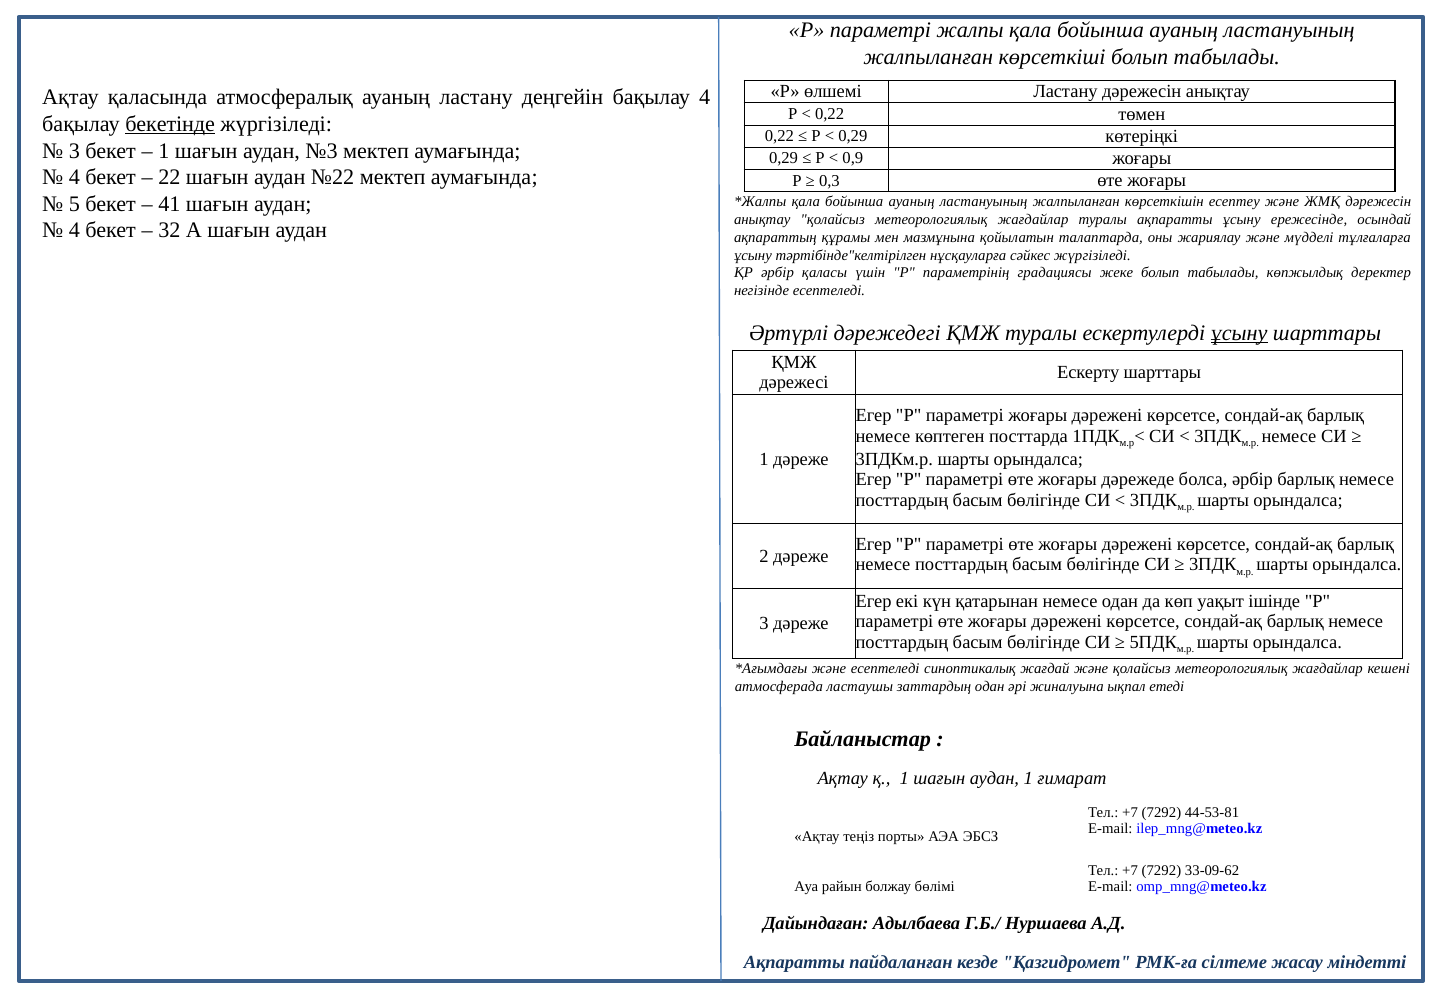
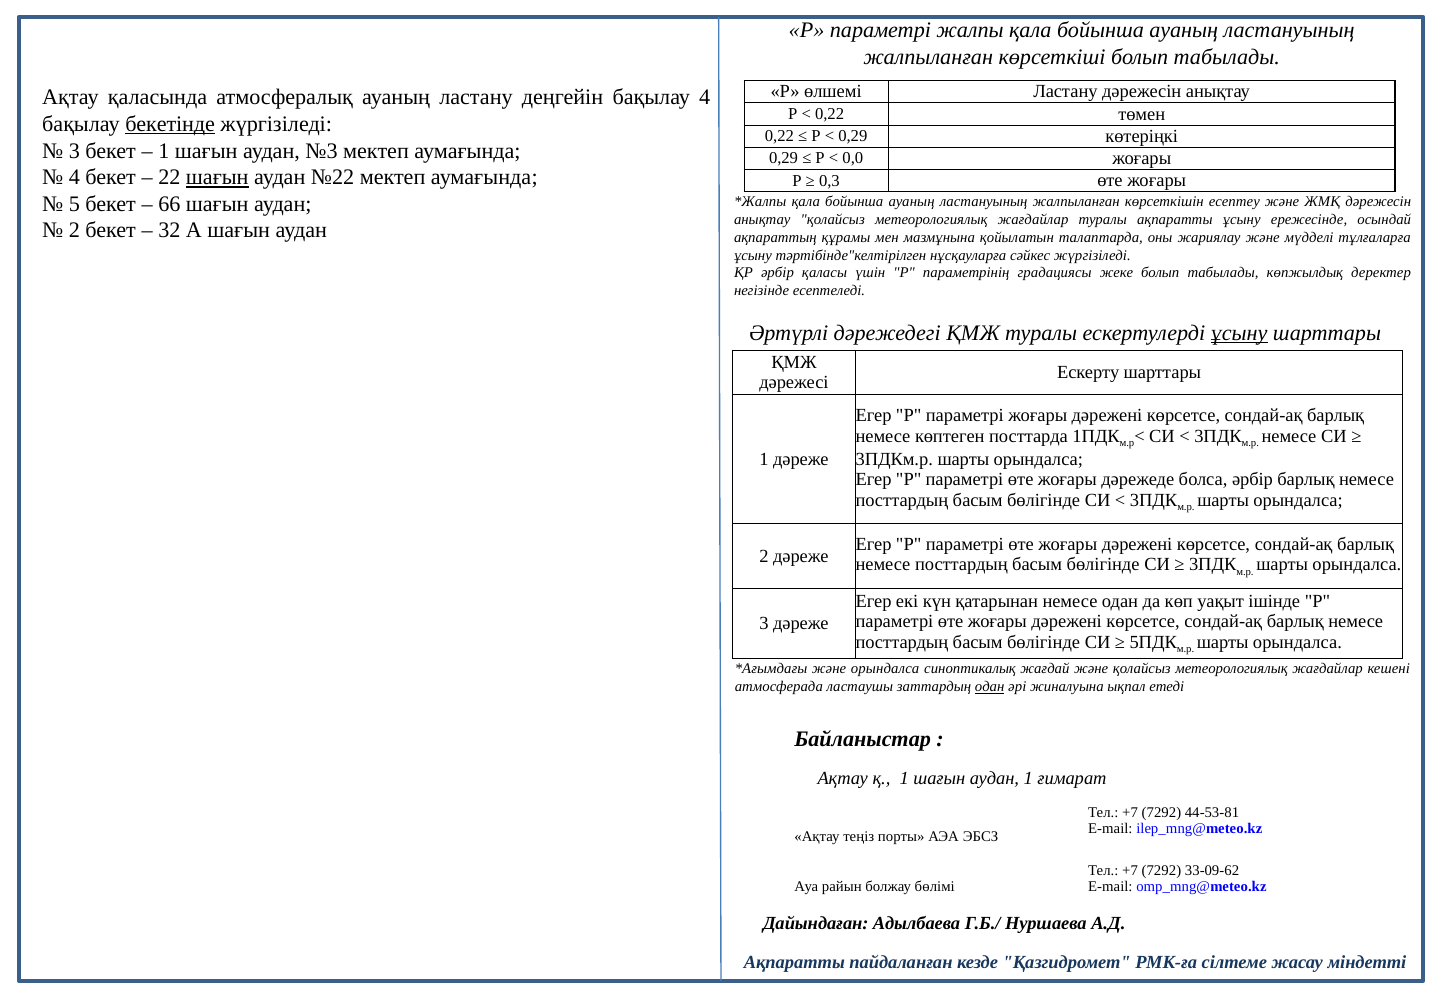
0,9: 0,9 -> 0,0
шағын at (217, 177) underline: none -> present
41: 41 -> 66
4 at (74, 231): 4 -> 2
және есептеледі: есептеледі -> орындалса
одан at (990, 687) underline: none -> present
